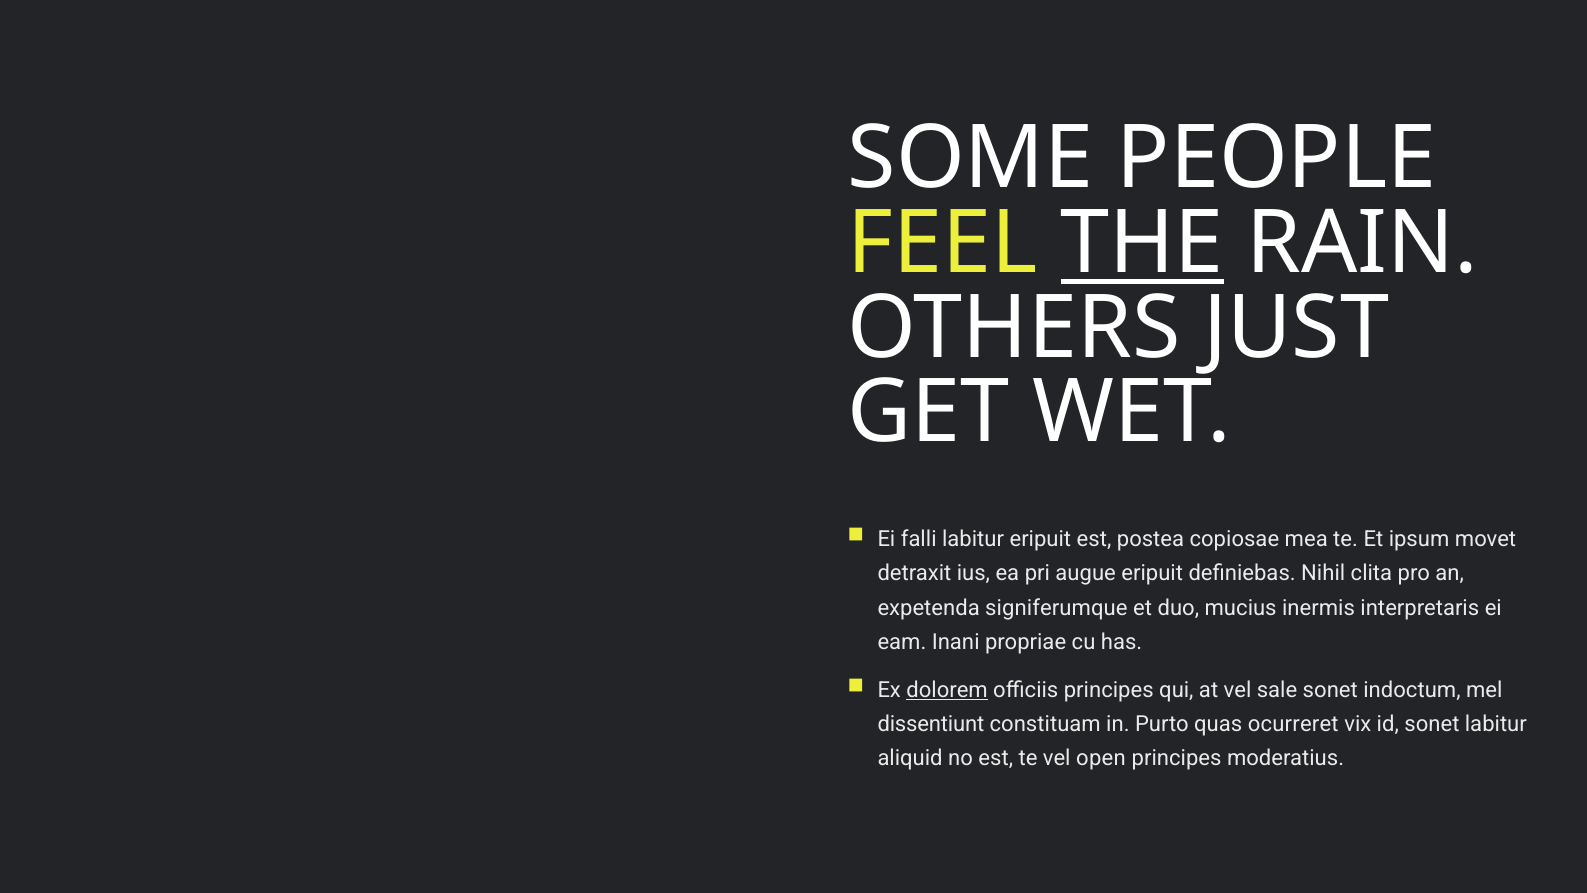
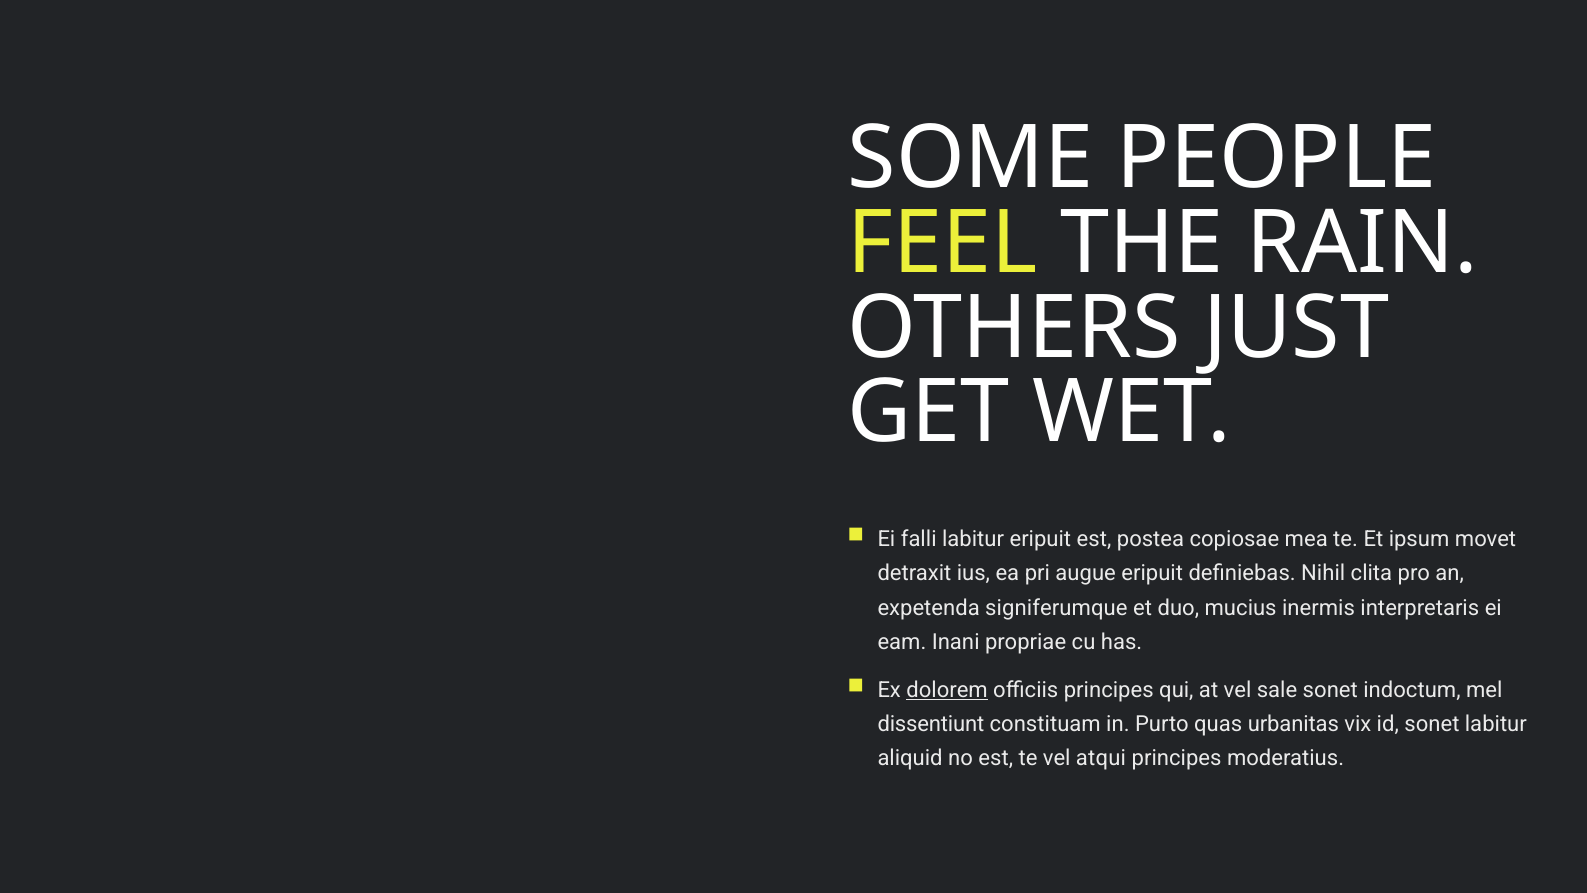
THE underline: present -> none
ocurreret: ocurreret -> urbanitas
open: open -> atqui
